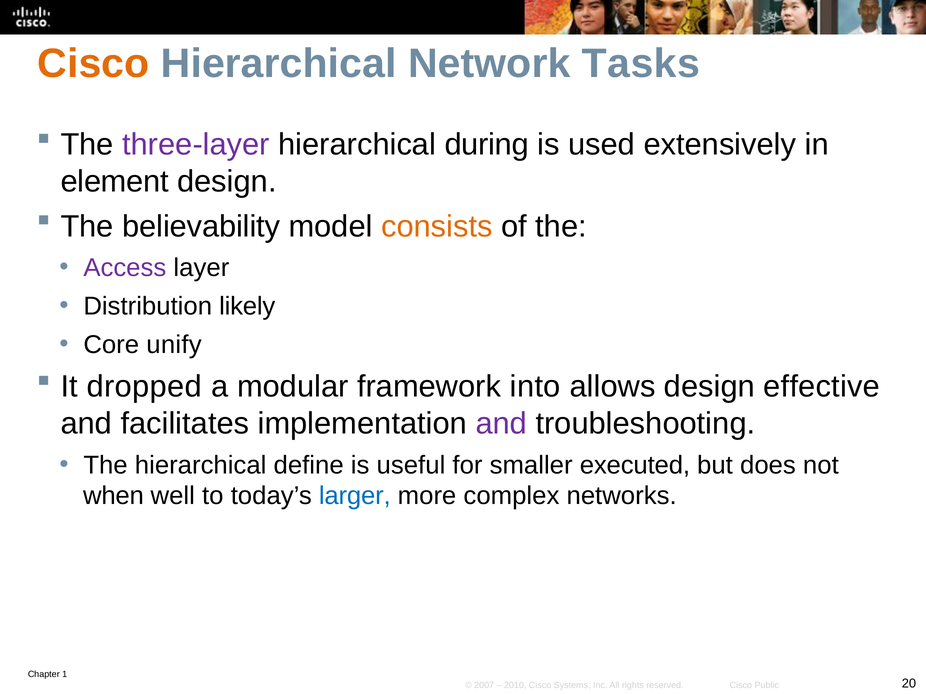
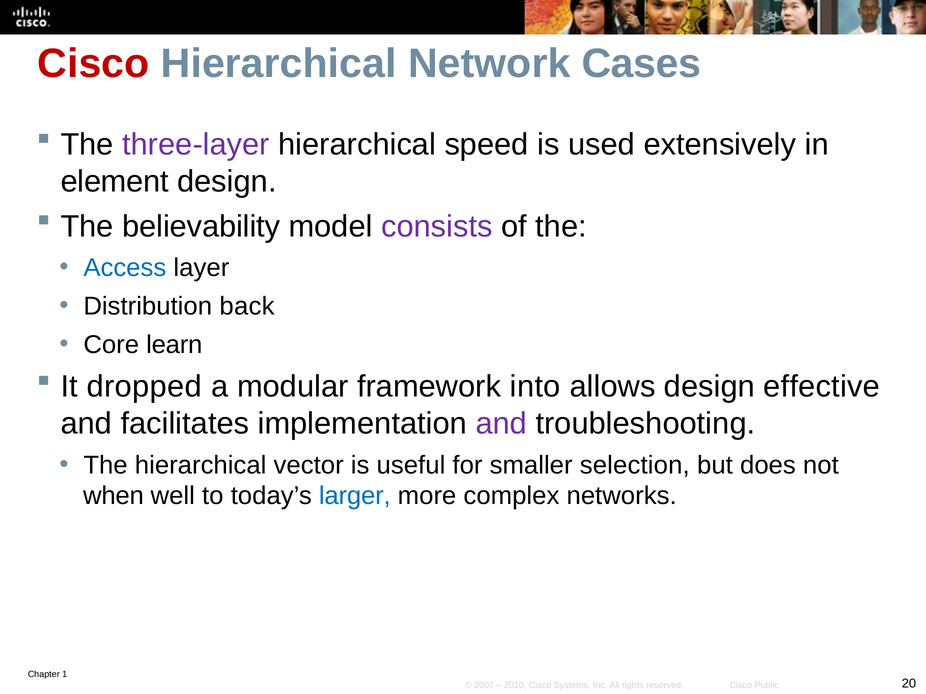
Cisco at (93, 64) colour: orange -> red
Tasks: Tasks -> Cases
during: during -> speed
consists colour: orange -> purple
Access colour: purple -> blue
likely: likely -> back
unify: unify -> learn
define: define -> vector
executed: executed -> selection
